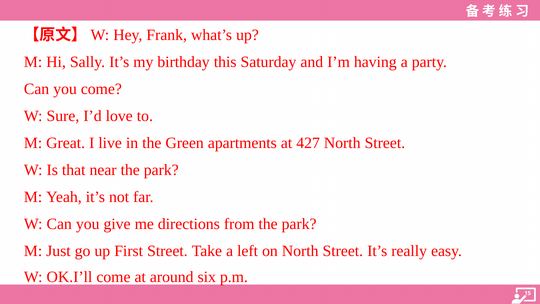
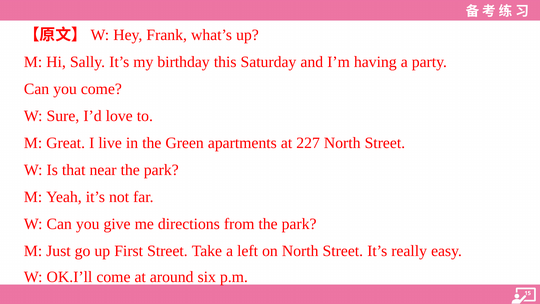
427: 427 -> 227
